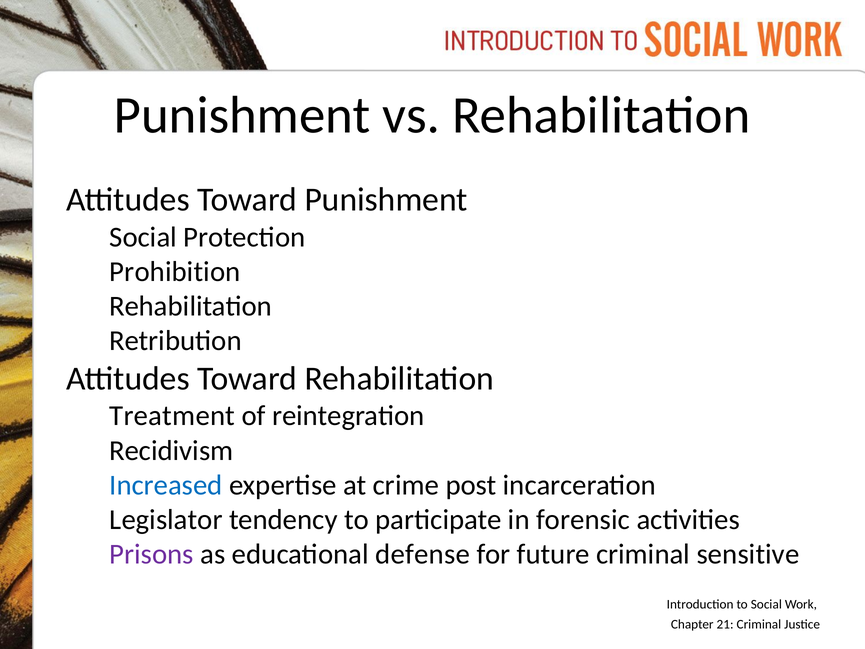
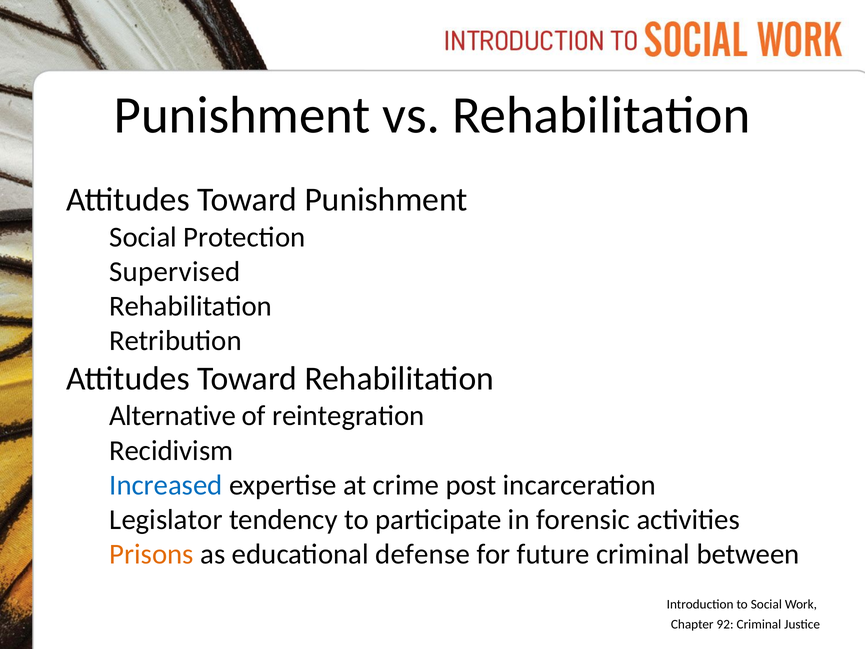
Prohibition: Prohibition -> Supervised
Treatment: Treatment -> Alternative
Prisons colour: purple -> orange
sensitive: sensitive -> between
21: 21 -> 92
